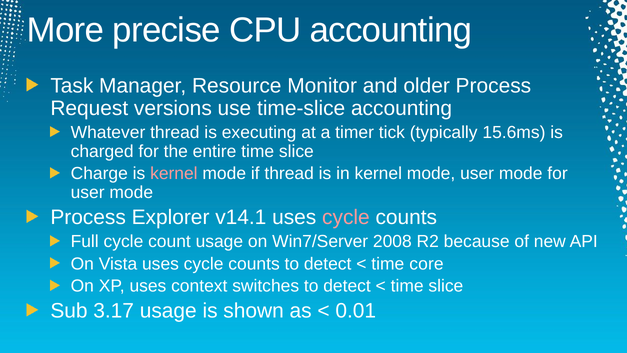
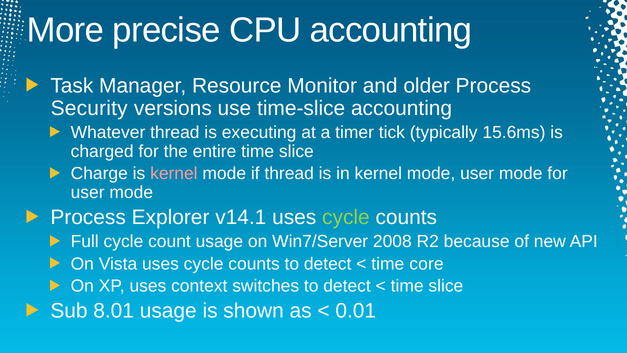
Request: Request -> Security
cycle at (346, 217) colour: pink -> light green
3.17: 3.17 -> 8.01
